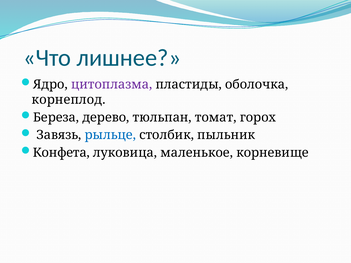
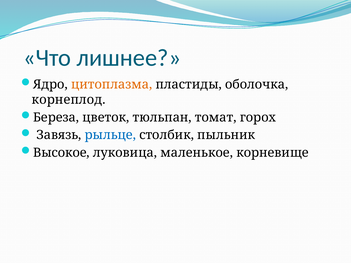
цитоплазма colour: purple -> orange
дерево: дерево -> цветок
Конфета: Конфета -> Высокое
